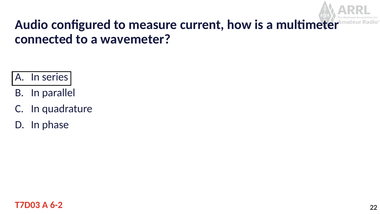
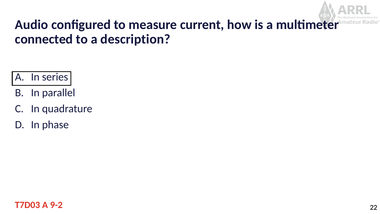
wavemeter: wavemeter -> description
6-2: 6-2 -> 9-2
